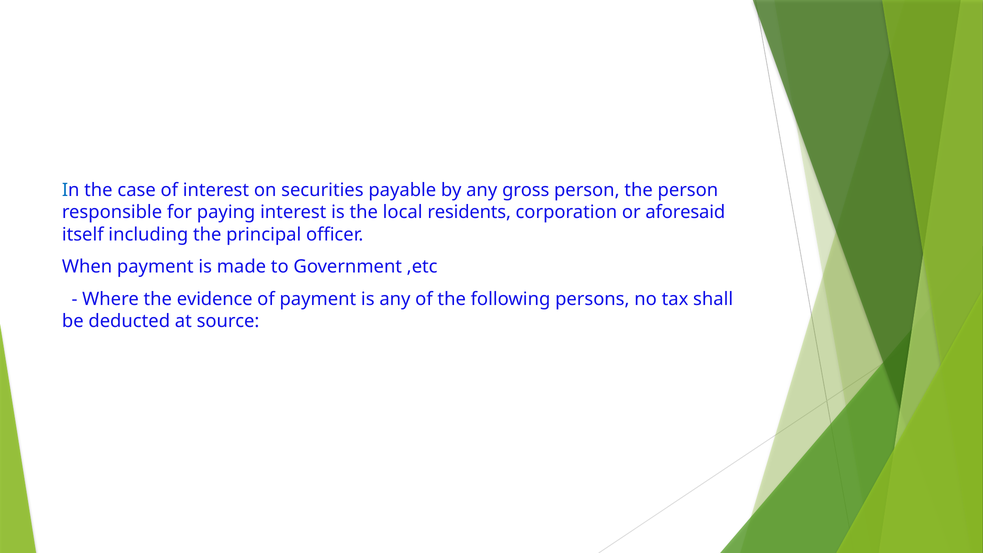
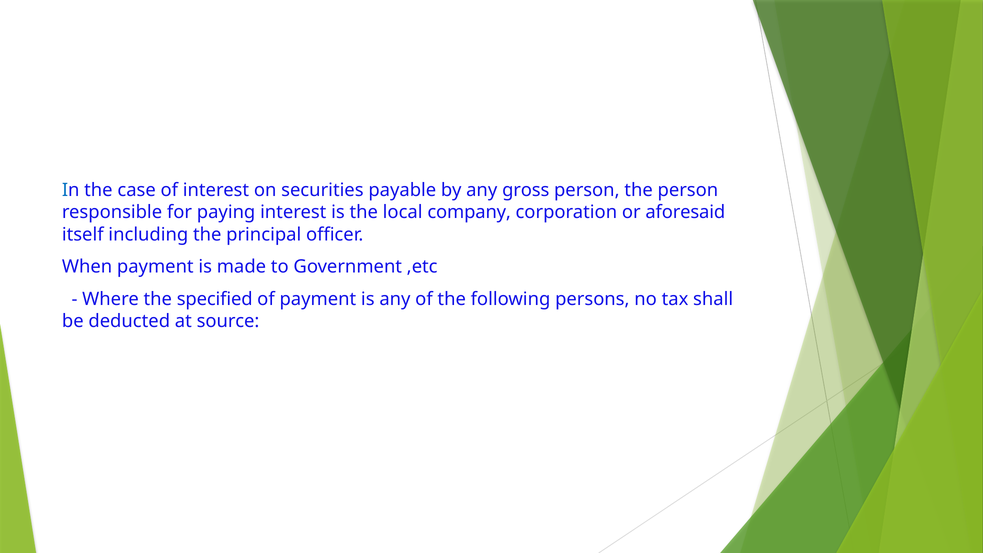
residents: residents -> company
evidence: evidence -> specified
